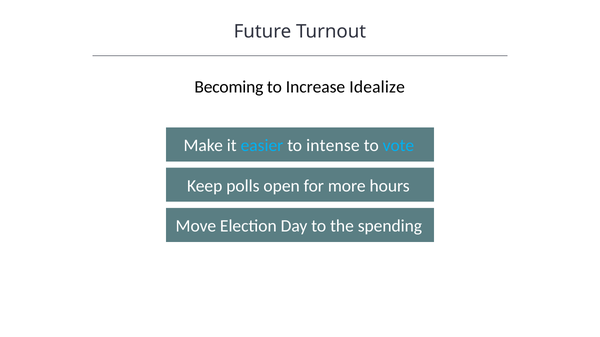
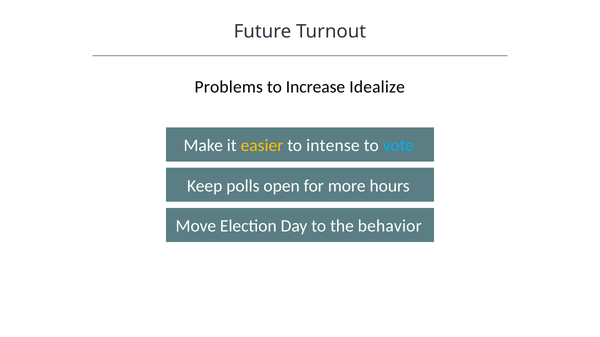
Becoming: Becoming -> Problems
easier colour: light blue -> yellow
spending: spending -> behavior
